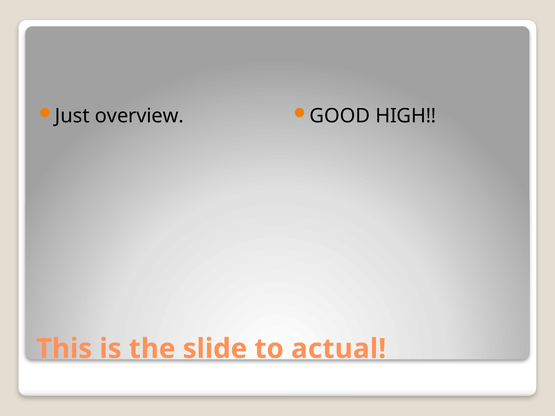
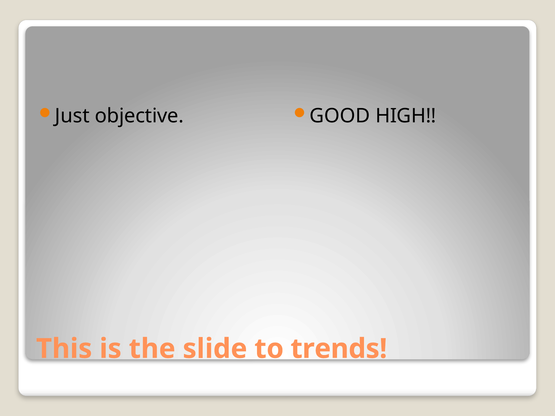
overview: overview -> objective
actual: actual -> trends
